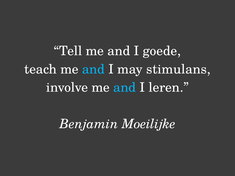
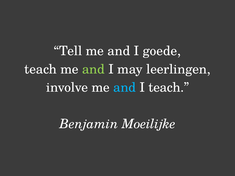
and at (93, 69) colour: light blue -> light green
stimulans: stimulans -> leerlingen
I leren: leren -> teach
